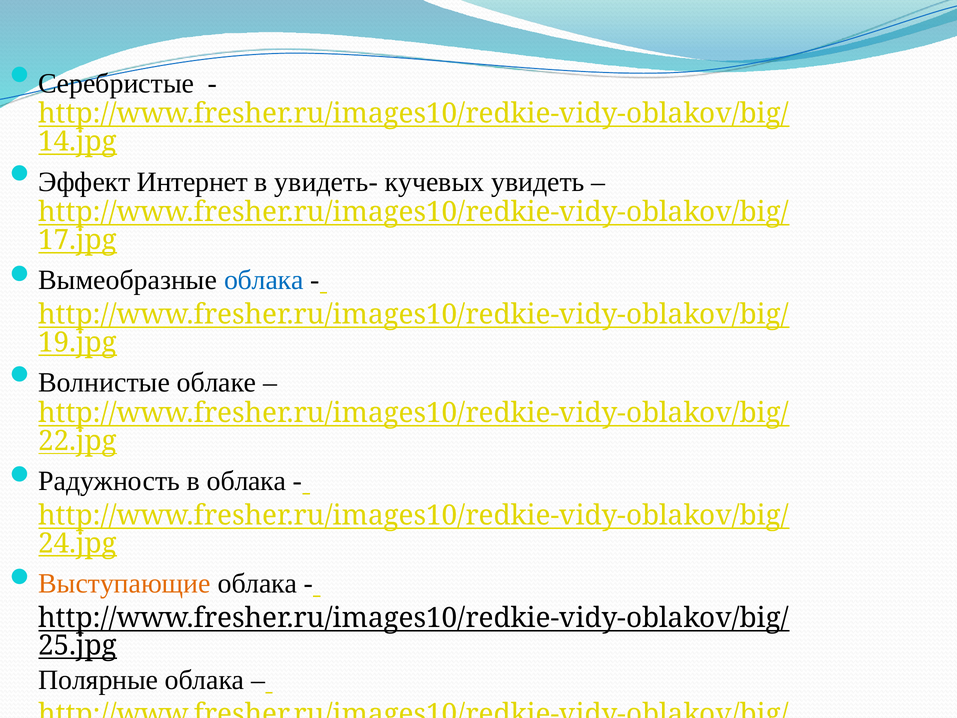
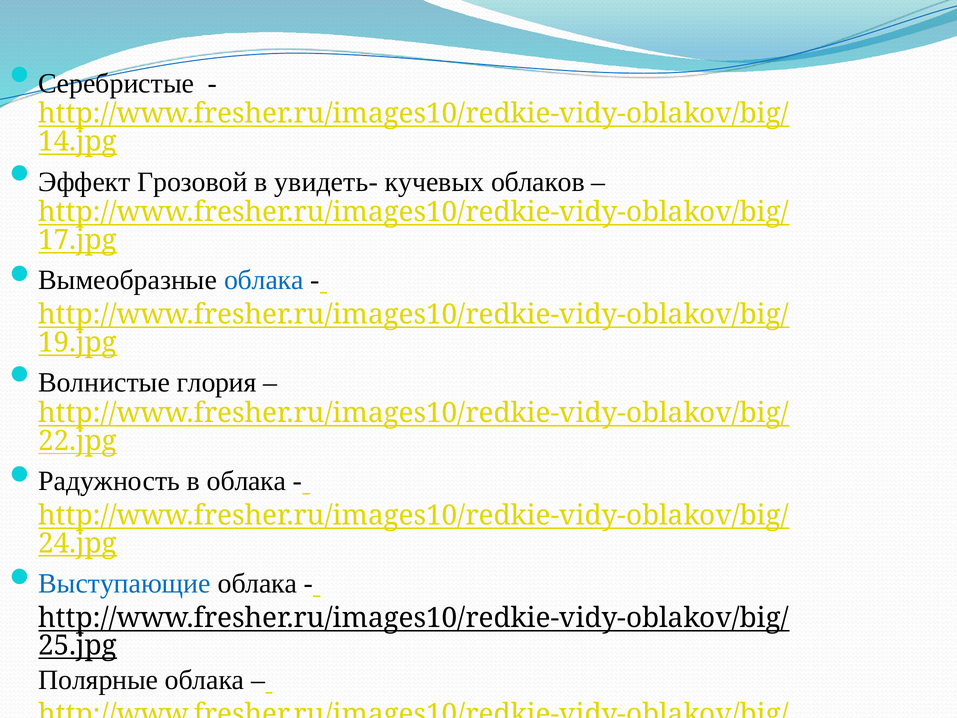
Интернет: Интернет -> Грозовой
увидеть: увидеть -> облаков
облаке: облаке -> глория
Выступающие colour: orange -> blue
